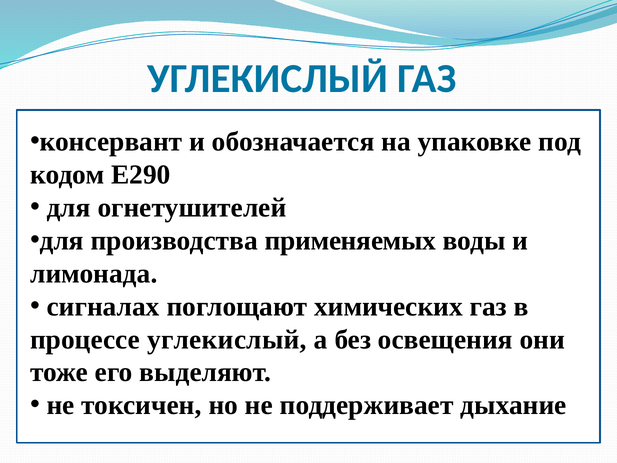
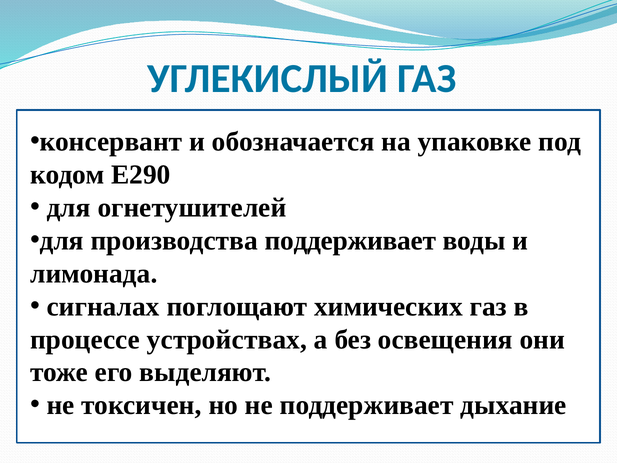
производства применяемых: применяемых -> поддерживает
процессе углекислый: углекислый -> устройствах
